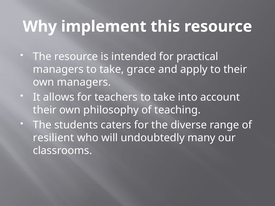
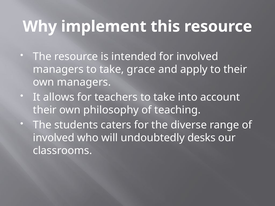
for practical: practical -> involved
resilient at (54, 138): resilient -> involved
many: many -> desks
